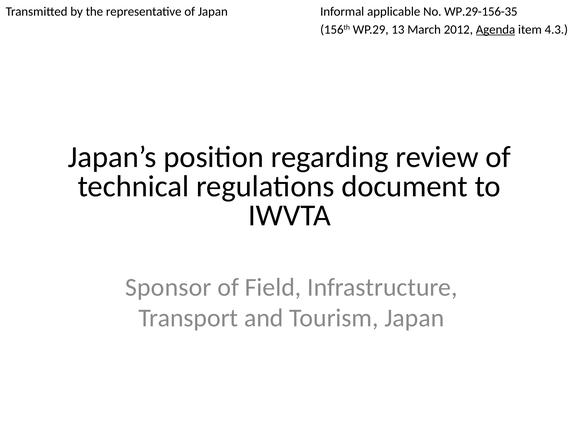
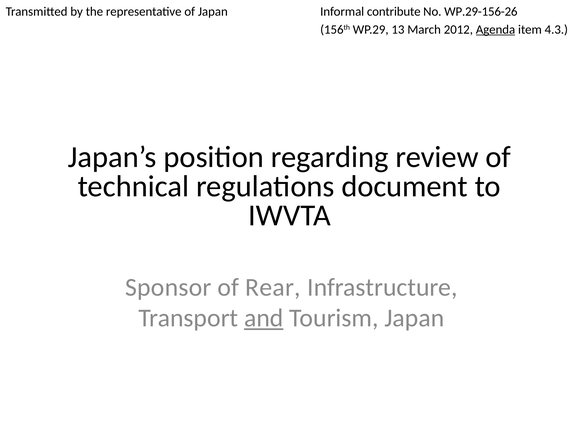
applicable: applicable -> contribute
WP.29-156-35: WP.29-156-35 -> WP.29-156-26
Field: Field -> Rear
and underline: none -> present
